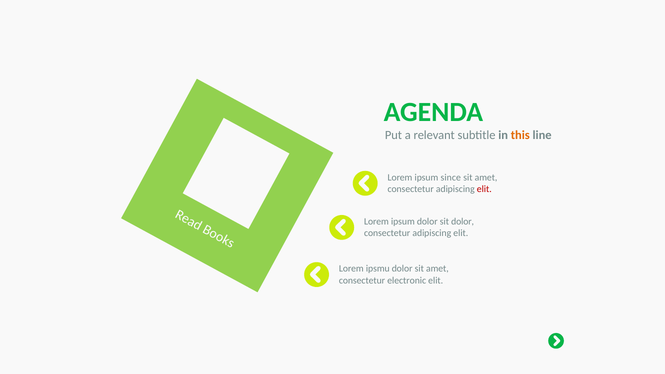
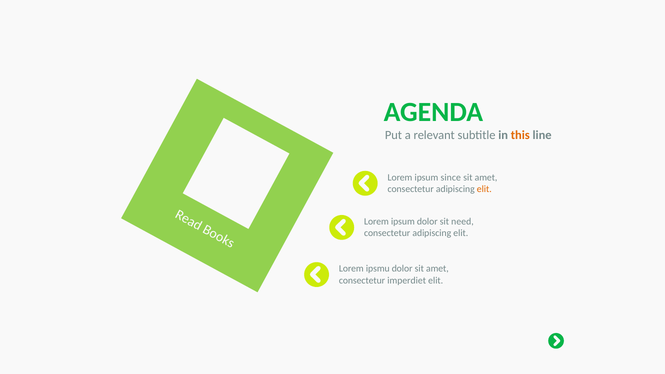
elit at (484, 189) colour: red -> orange
sit dolor: dolor -> need
electronic: electronic -> imperdiet
